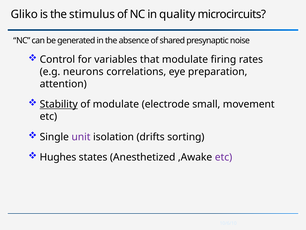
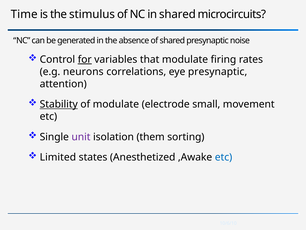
Gliko: Gliko -> Time
in quality: quality -> shared
for underline: none -> present
eye preparation: preparation -> presynaptic
drifts: drifts -> them
Hughes: Hughes -> Limited
etc at (224, 157) colour: purple -> blue
